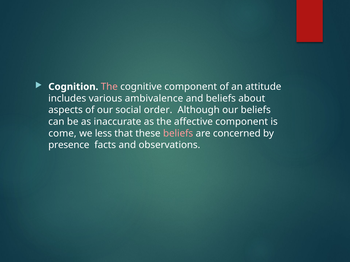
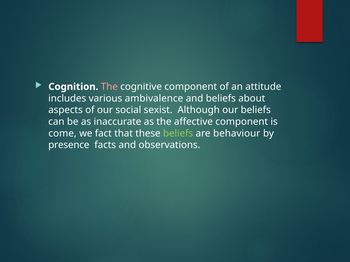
order: order -> sexist
less: less -> fact
beliefs at (178, 134) colour: pink -> light green
concerned: concerned -> behaviour
